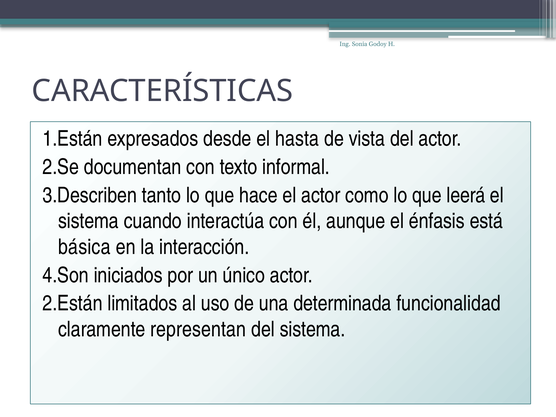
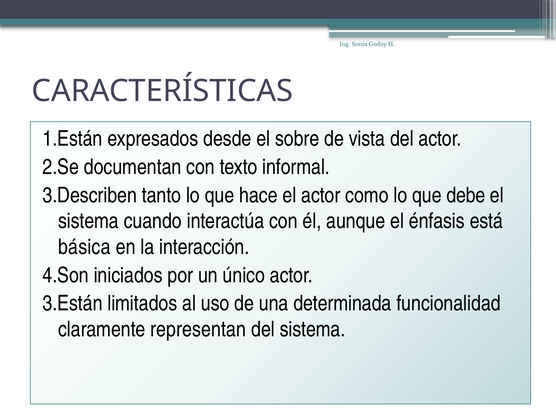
hasta: hasta -> sobre
leerá: leerá -> debe
2.Están: 2.Están -> 3.Están
